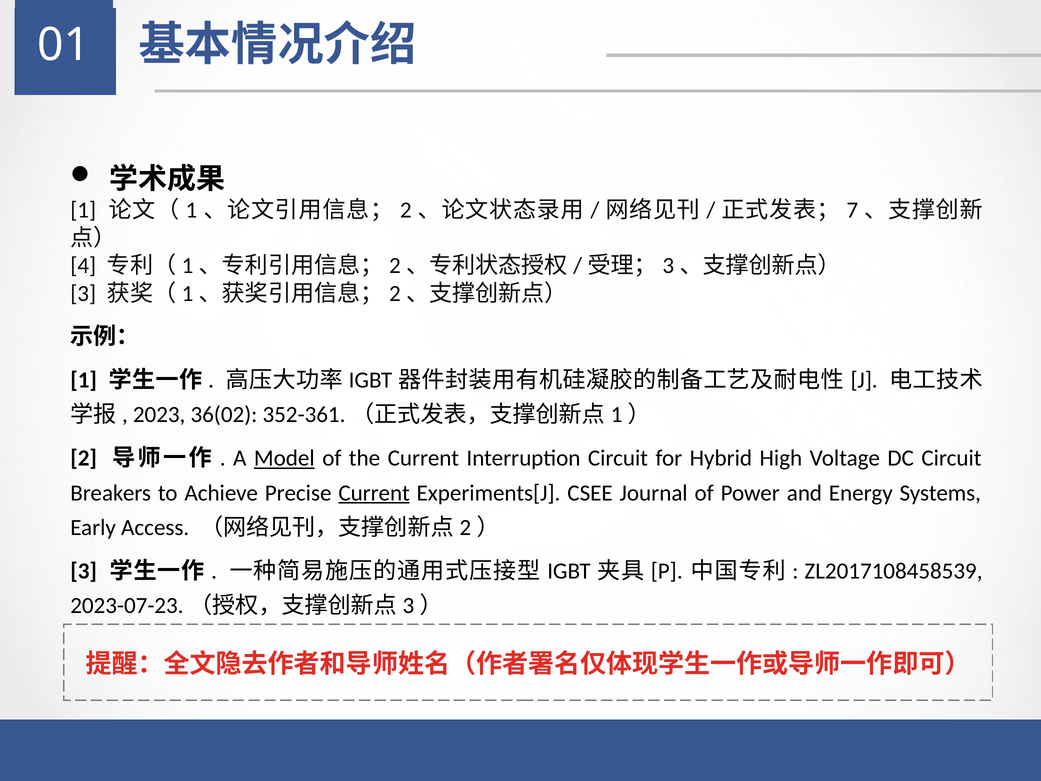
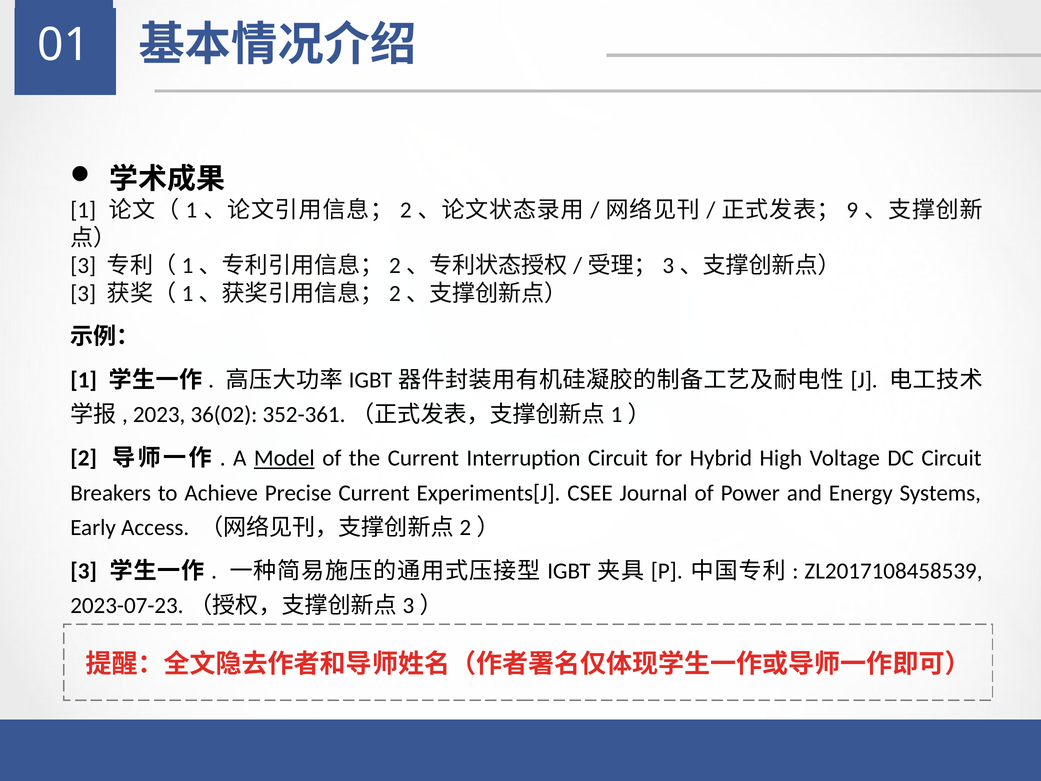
7: 7 -> 9
4 at (83, 266): 4 -> 3
Current at (374, 493) underline: present -> none
